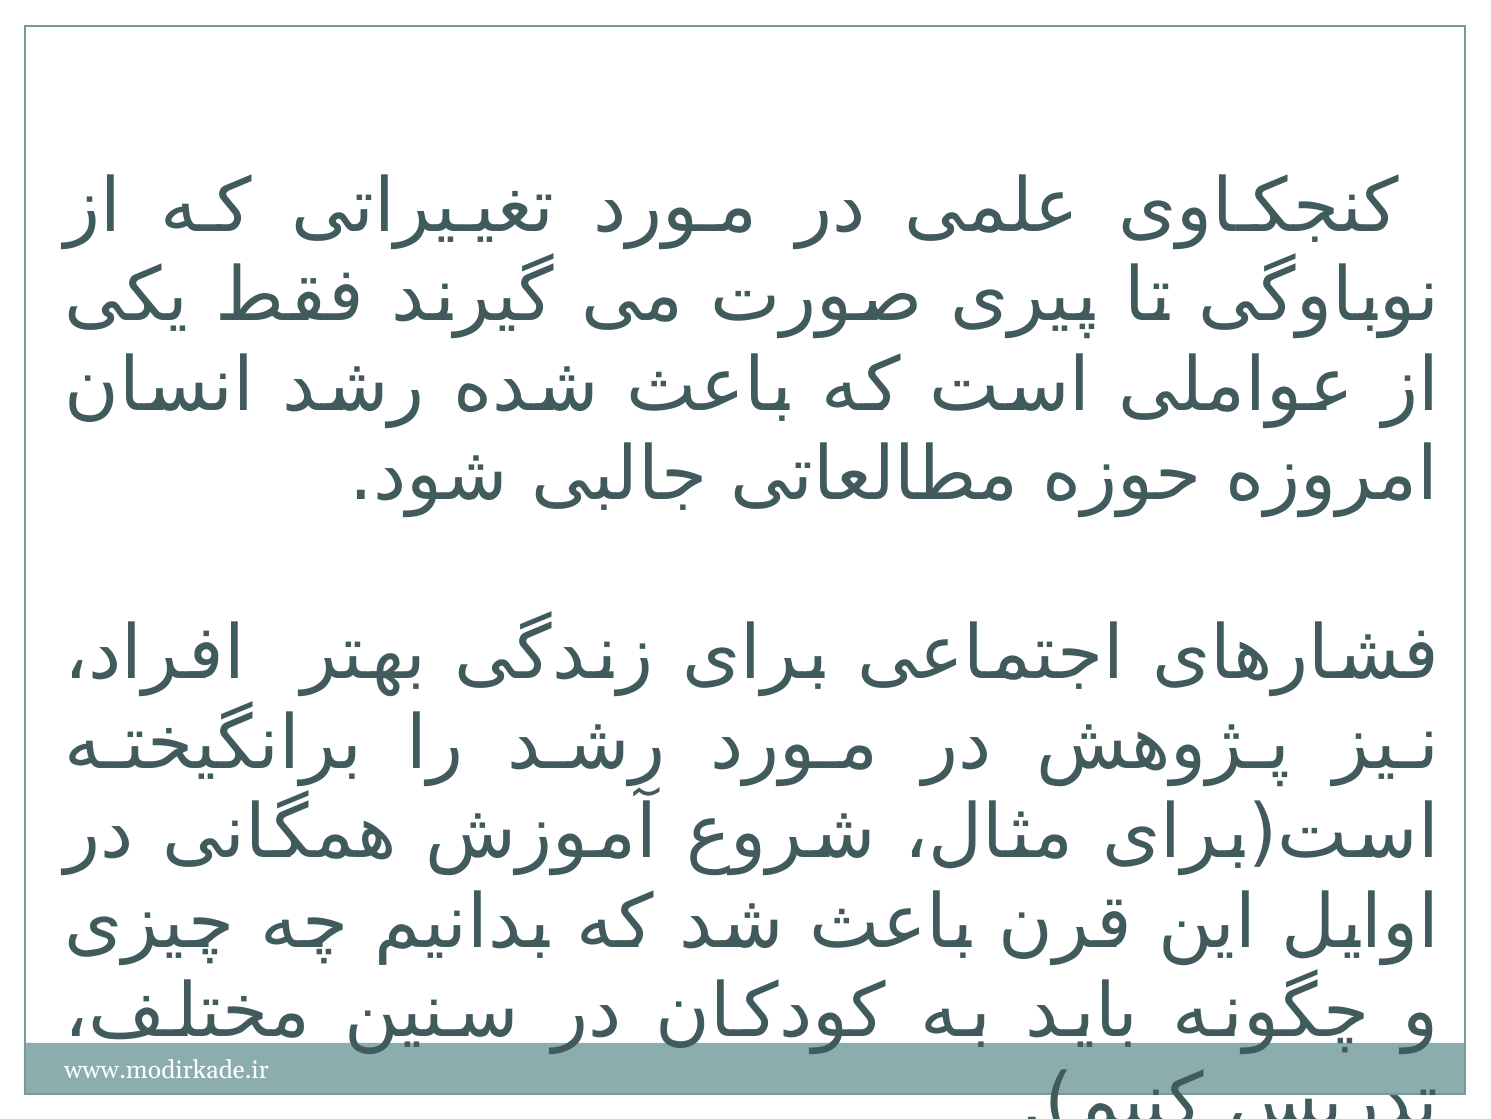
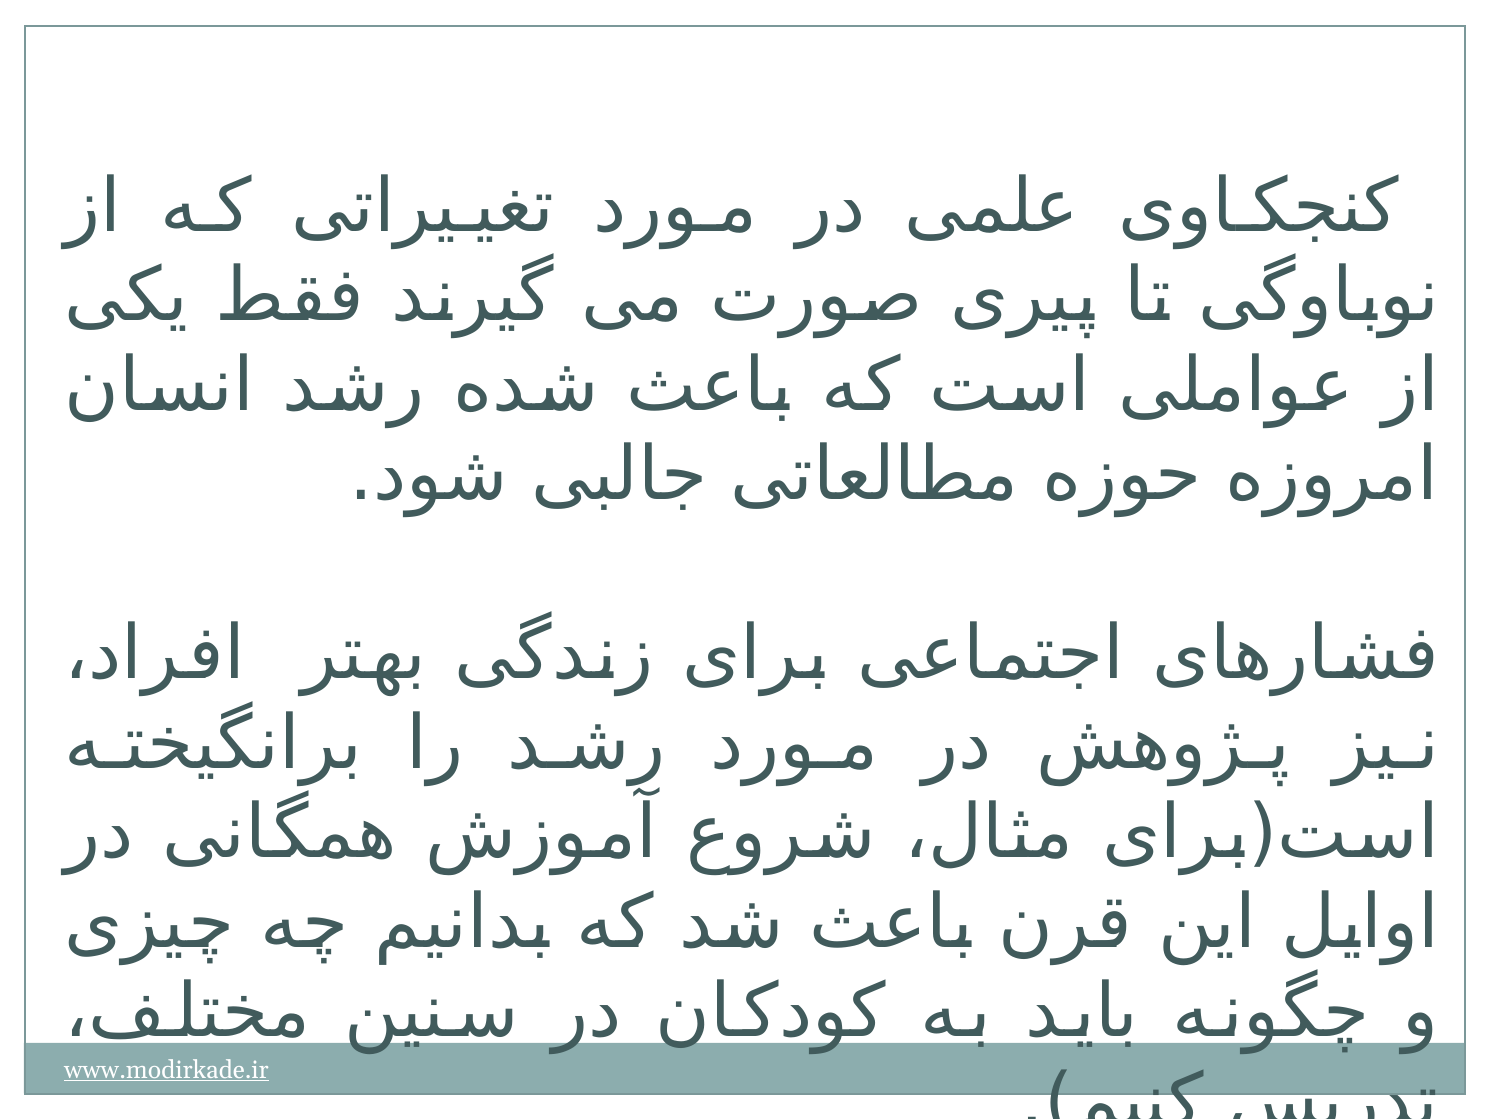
www.modirkade.ir underline: none -> present
